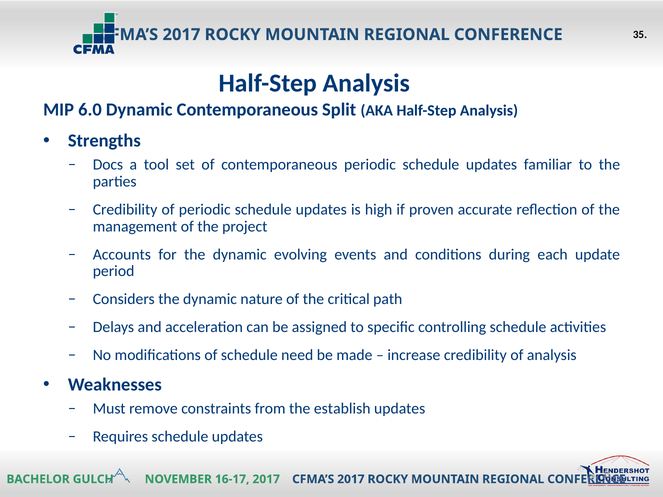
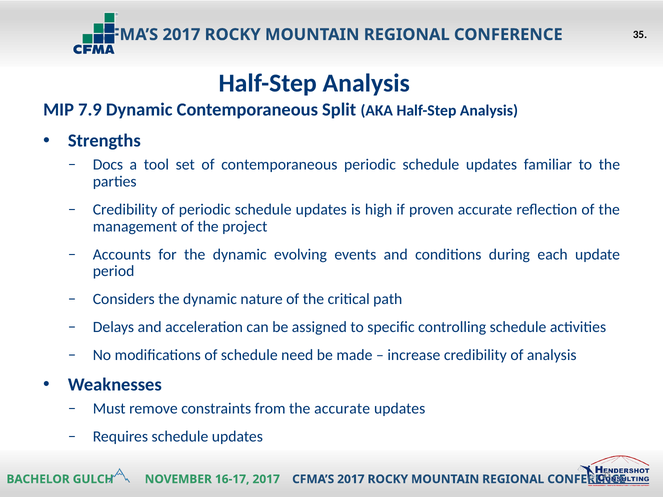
6.0: 6.0 -> 7.9
the establish: establish -> accurate
